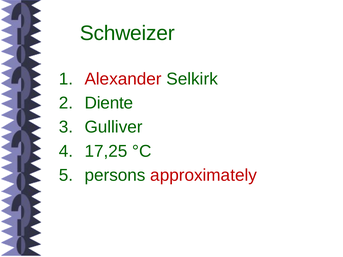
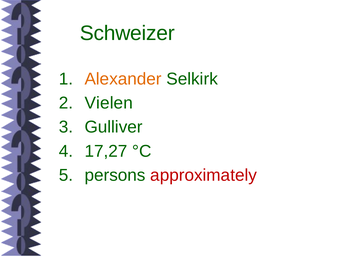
Alexander colour: red -> orange
Diente: Diente -> Vielen
17,25: 17,25 -> 17,27
